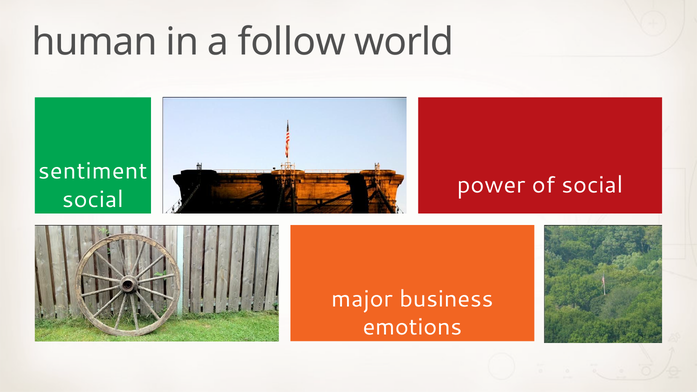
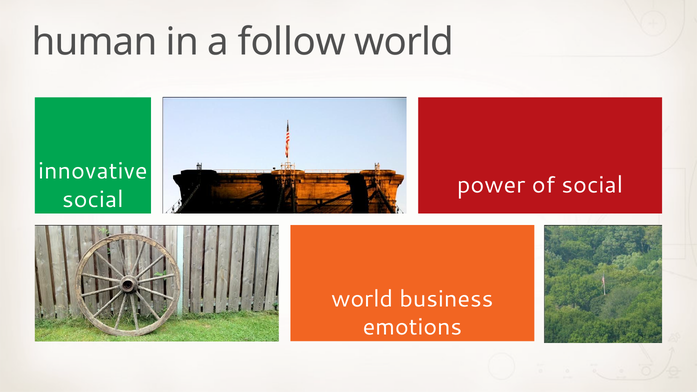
sentiment: sentiment -> innovative
major at (362, 299): major -> world
